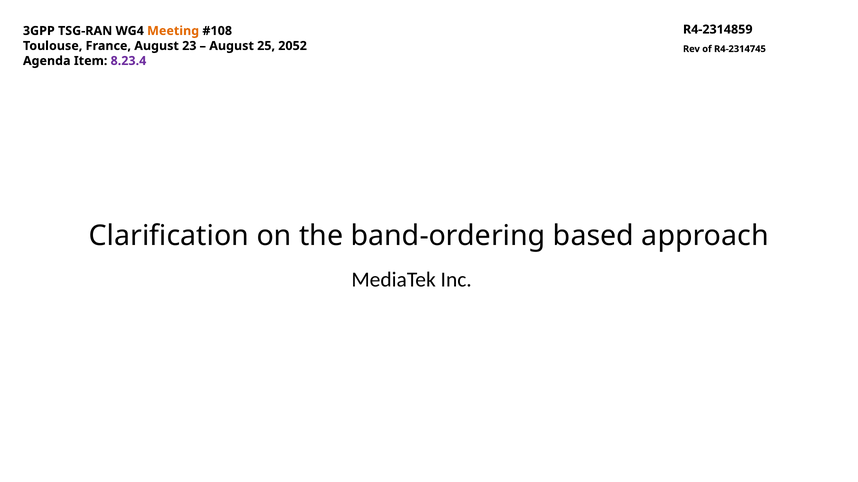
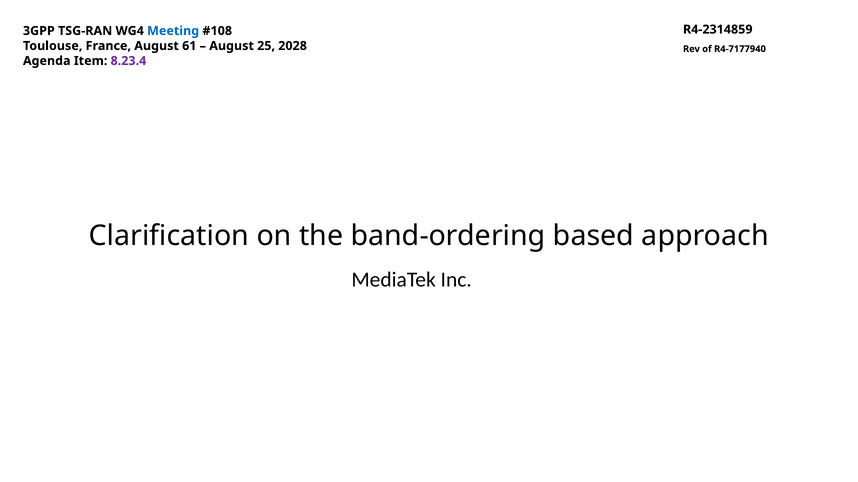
Meeting colour: orange -> blue
23: 23 -> 61
2052: 2052 -> 2028
R4-2314745: R4-2314745 -> R4-7177940
